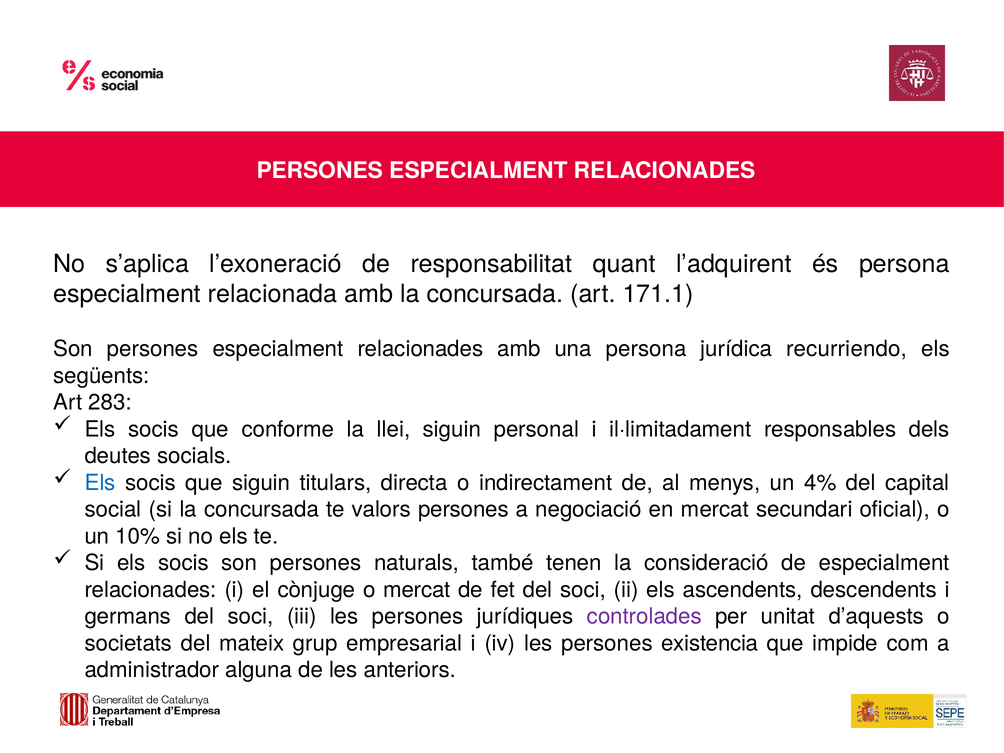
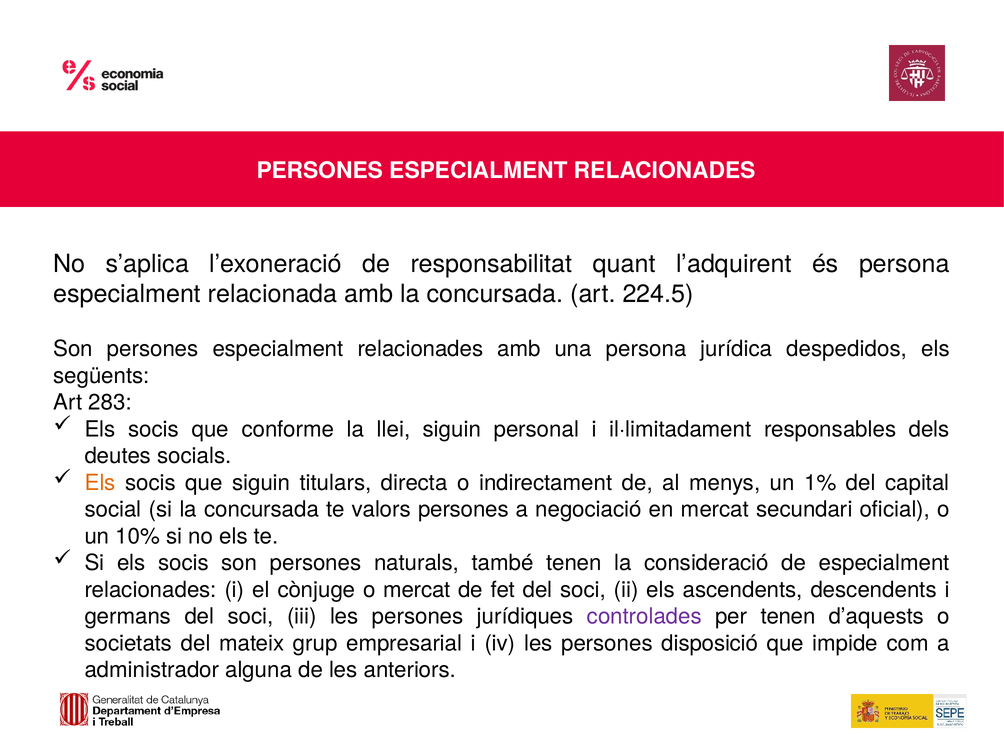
171.1: 171.1 -> 224.5
recurriendo: recurriendo -> despedidos
Els at (100, 483) colour: blue -> orange
4%: 4% -> 1%
per unitat: unitat -> tenen
existencia: existencia -> disposició
